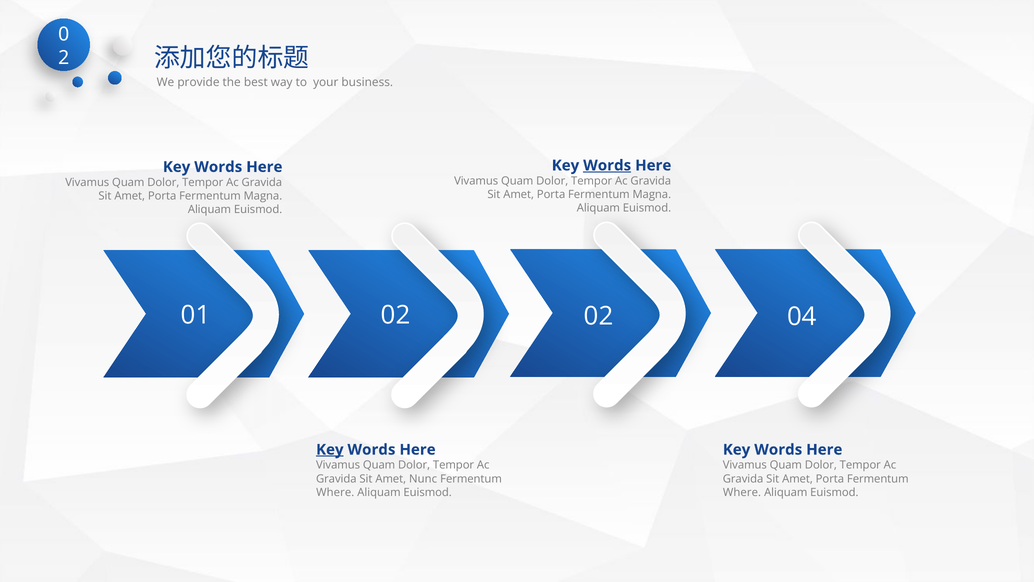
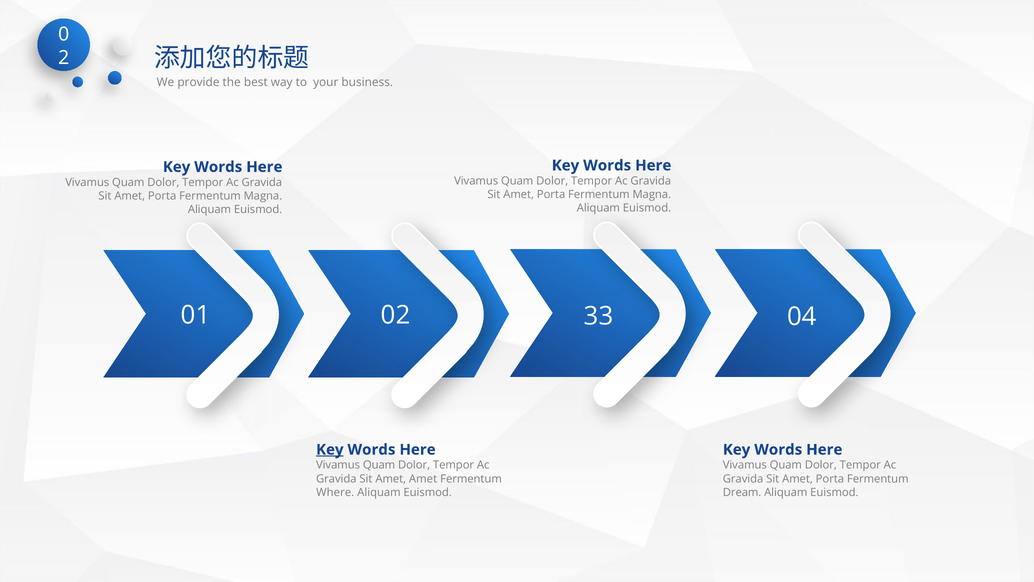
Words at (607, 165) underline: present -> none
02 02: 02 -> 33
Amet Nunc: Nunc -> Amet
Where at (742, 492): Where -> Dream
